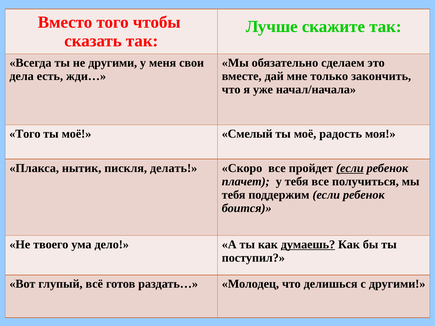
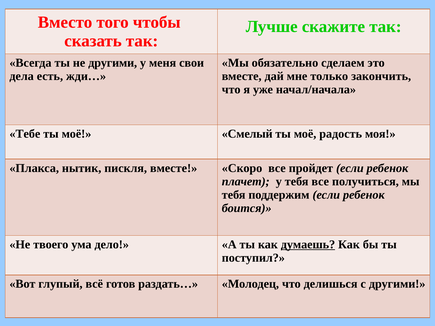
Того at (25, 134): Того -> Тебе
пискля делать: делать -> вместе
если at (350, 168) underline: present -> none
